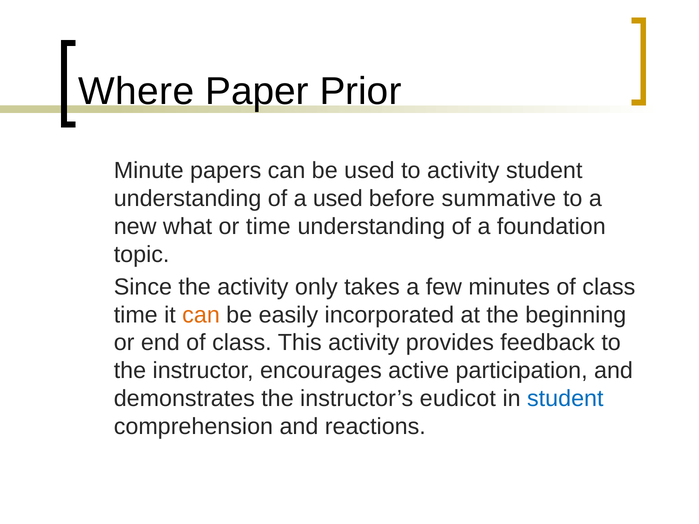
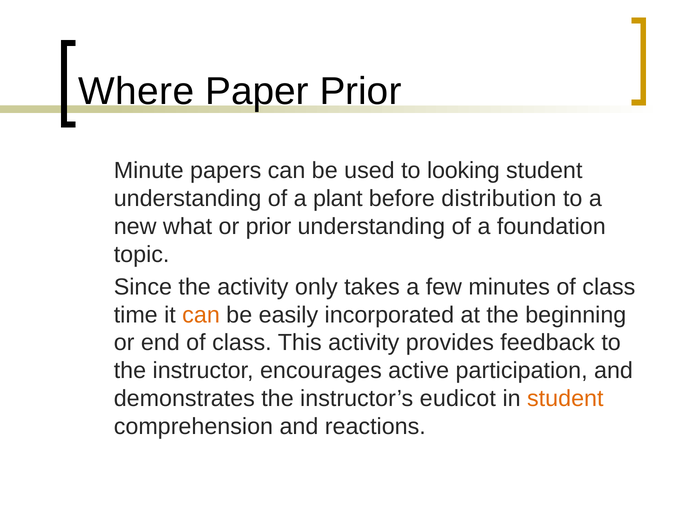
to activity: activity -> looking
a used: used -> plant
summative: summative -> distribution
or time: time -> prior
student at (565, 399) colour: blue -> orange
